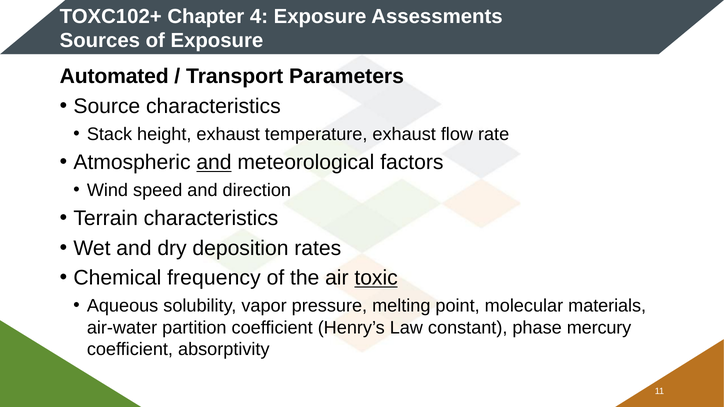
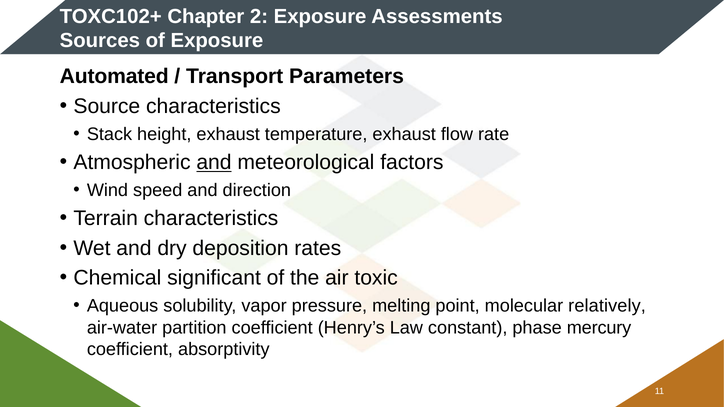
4: 4 -> 2
frequency: frequency -> significant
toxic underline: present -> none
materials: materials -> relatively
